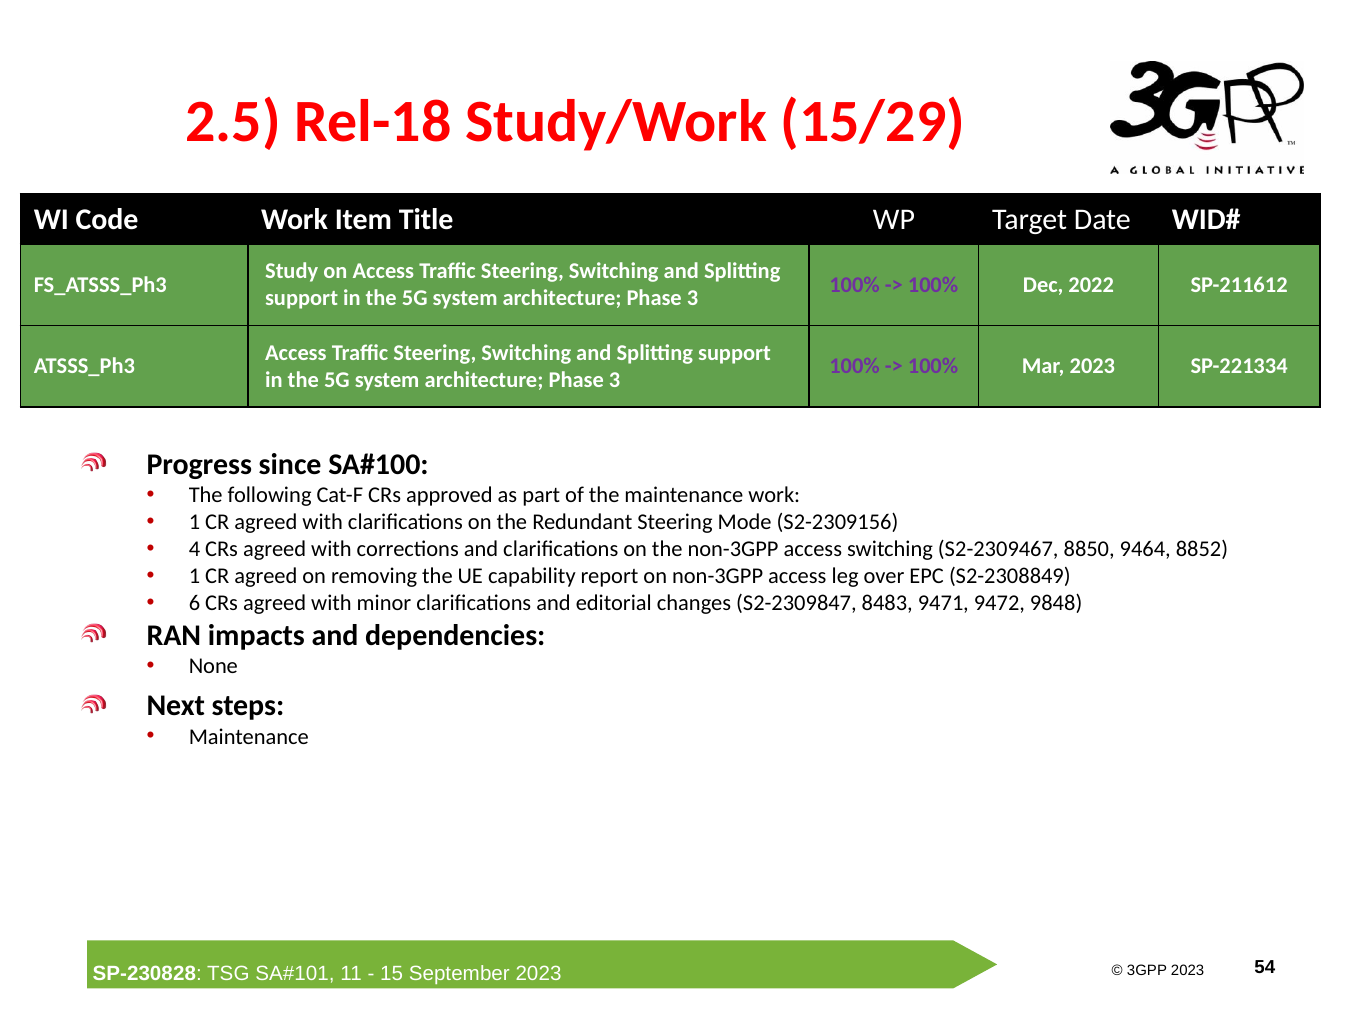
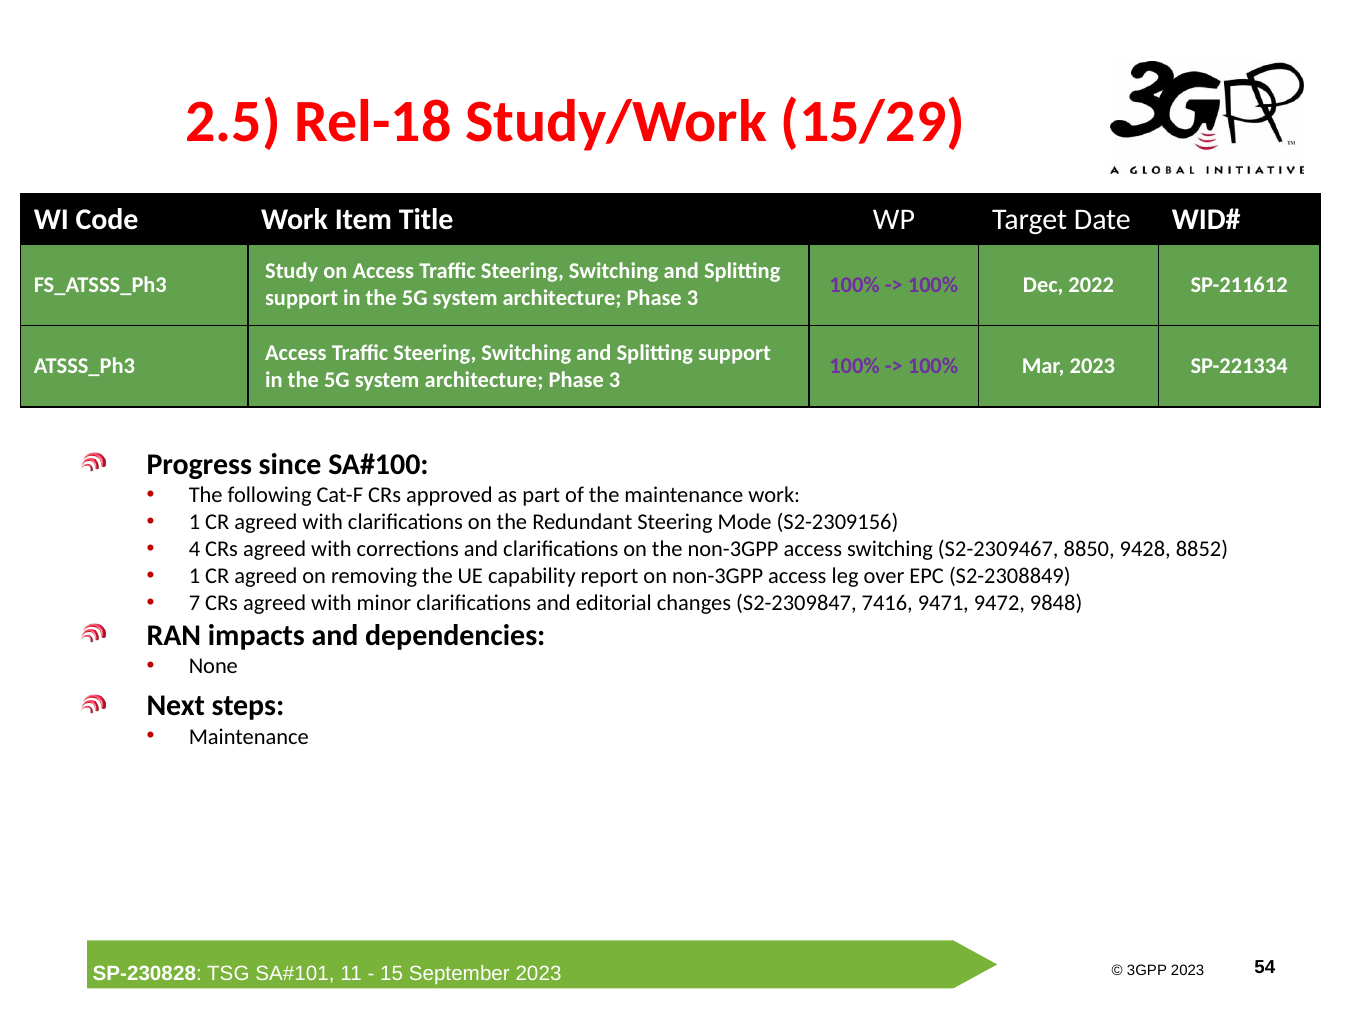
9464: 9464 -> 9428
6: 6 -> 7
8483: 8483 -> 7416
